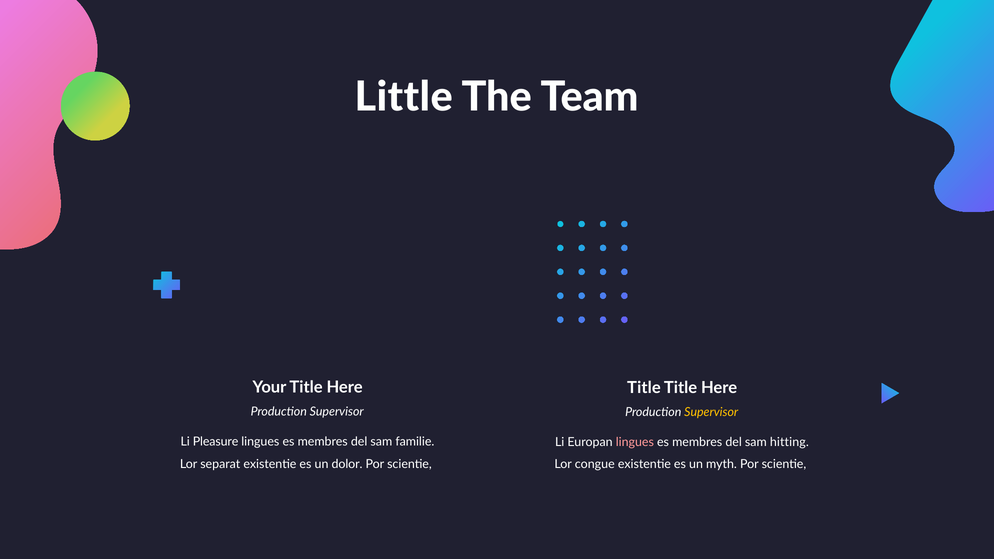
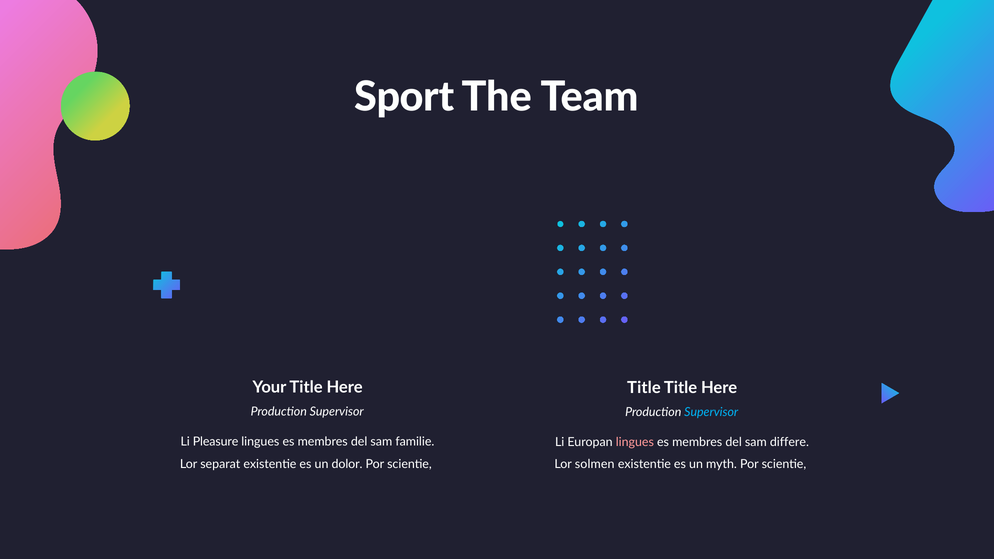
Little: Little -> Sport
Supervisor at (711, 412) colour: yellow -> light blue
hitting: hitting -> differe
congue: congue -> solmen
